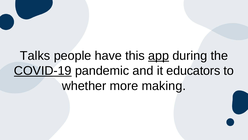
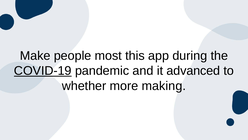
Talks: Talks -> Make
have: have -> most
app underline: present -> none
educators: educators -> advanced
